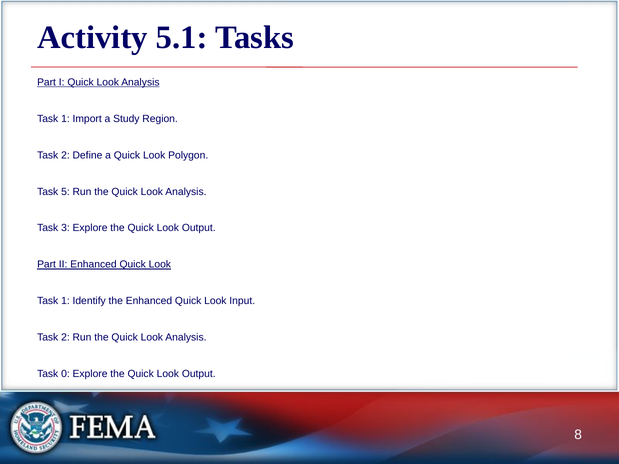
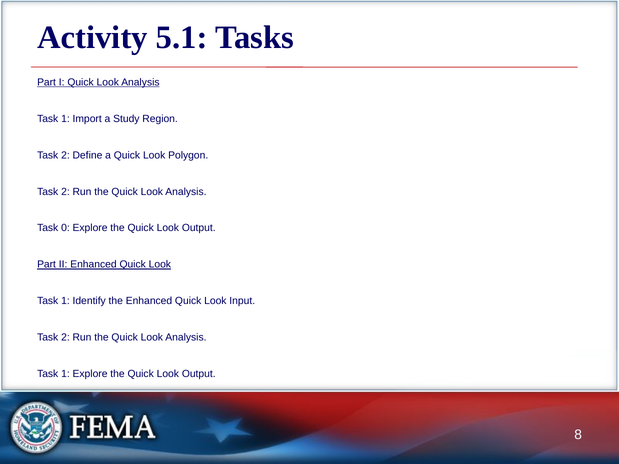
5 at (65, 192): 5 -> 2
3: 3 -> 0
0 at (65, 374): 0 -> 1
